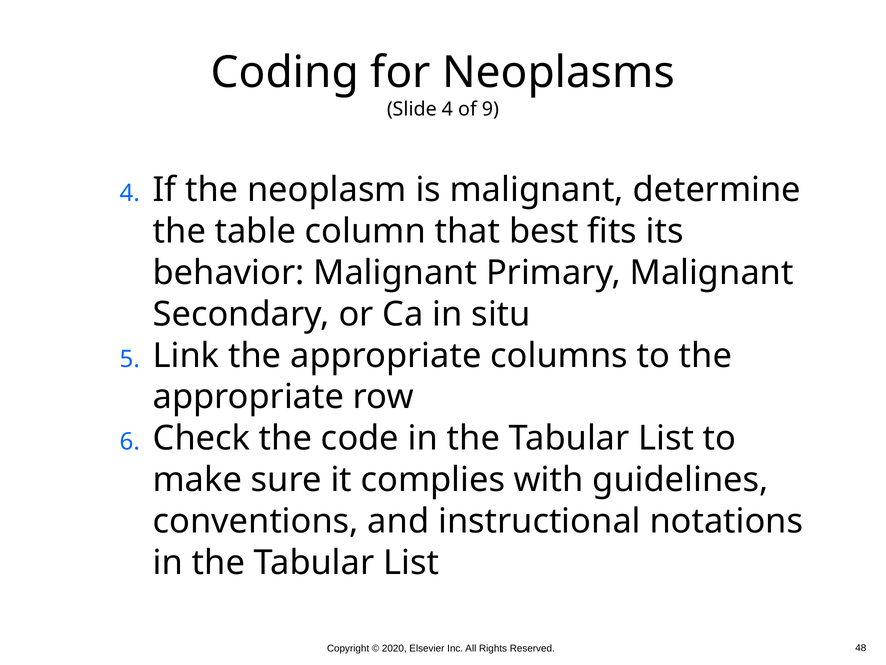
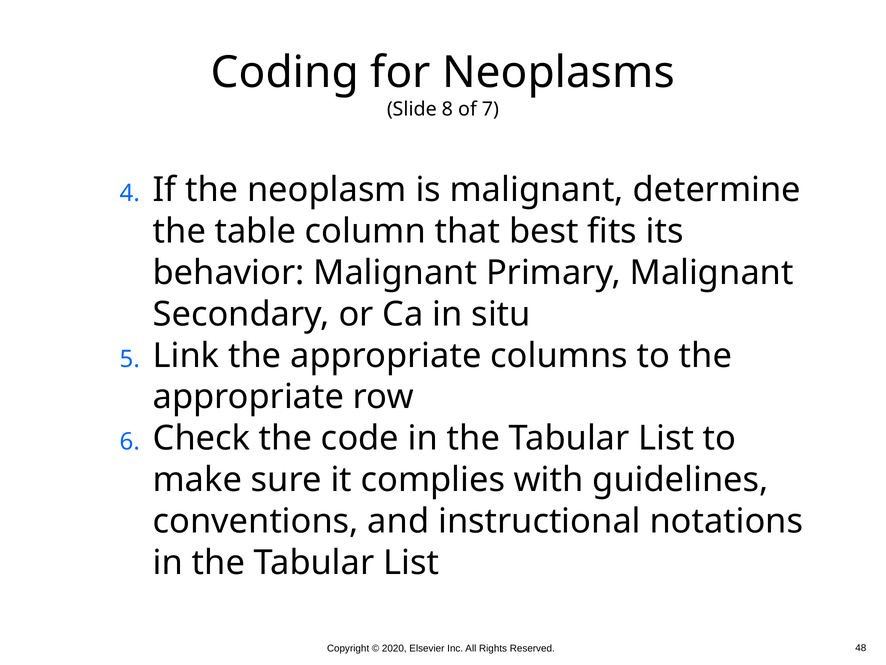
Slide 4: 4 -> 8
9: 9 -> 7
